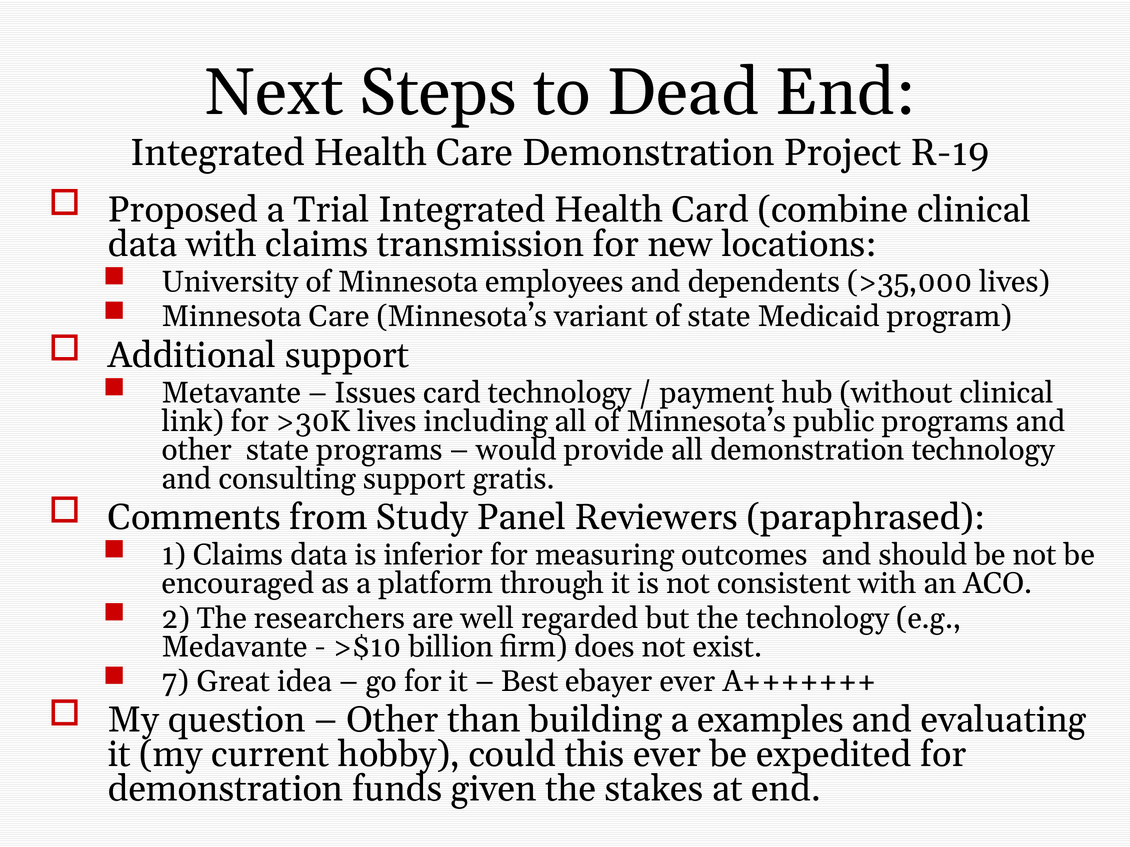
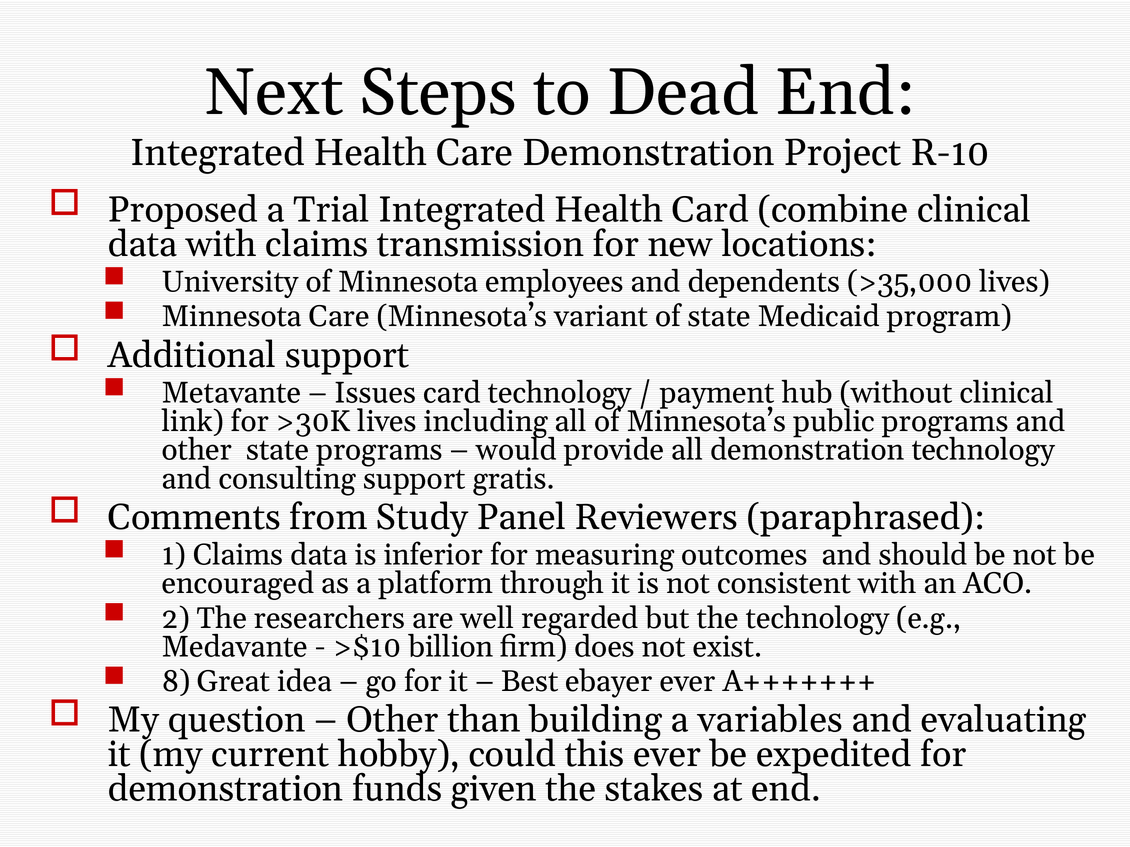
R-19: R-19 -> R-10
7: 7 -> 8
examples: examples -> variables
